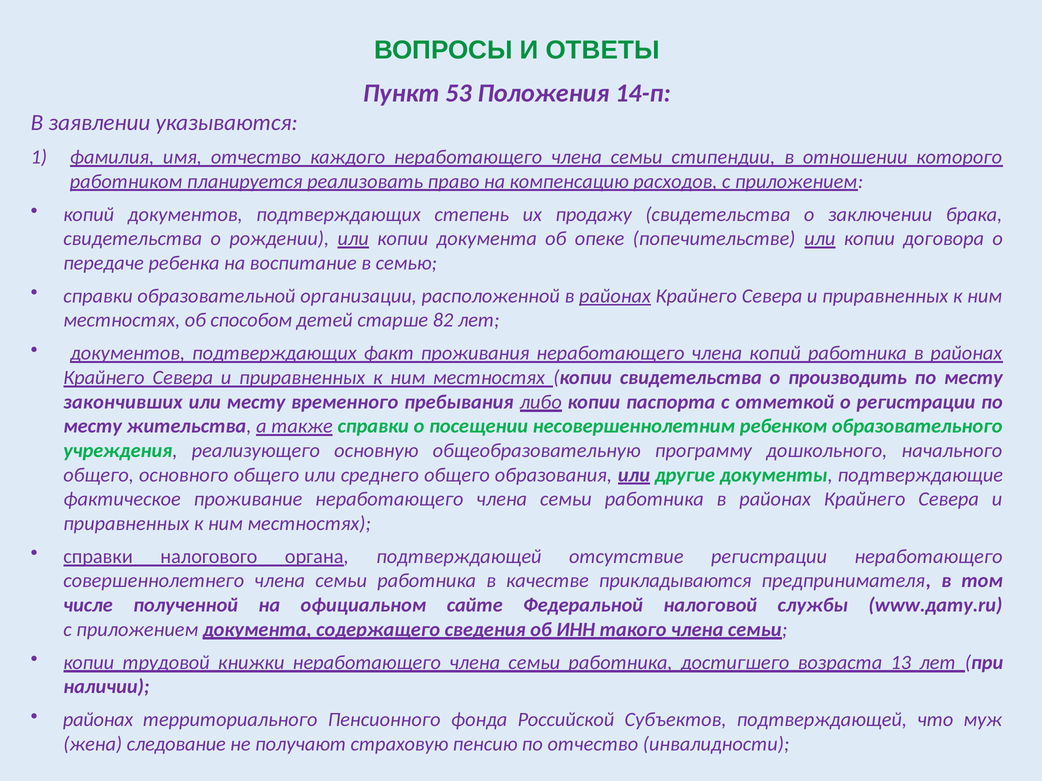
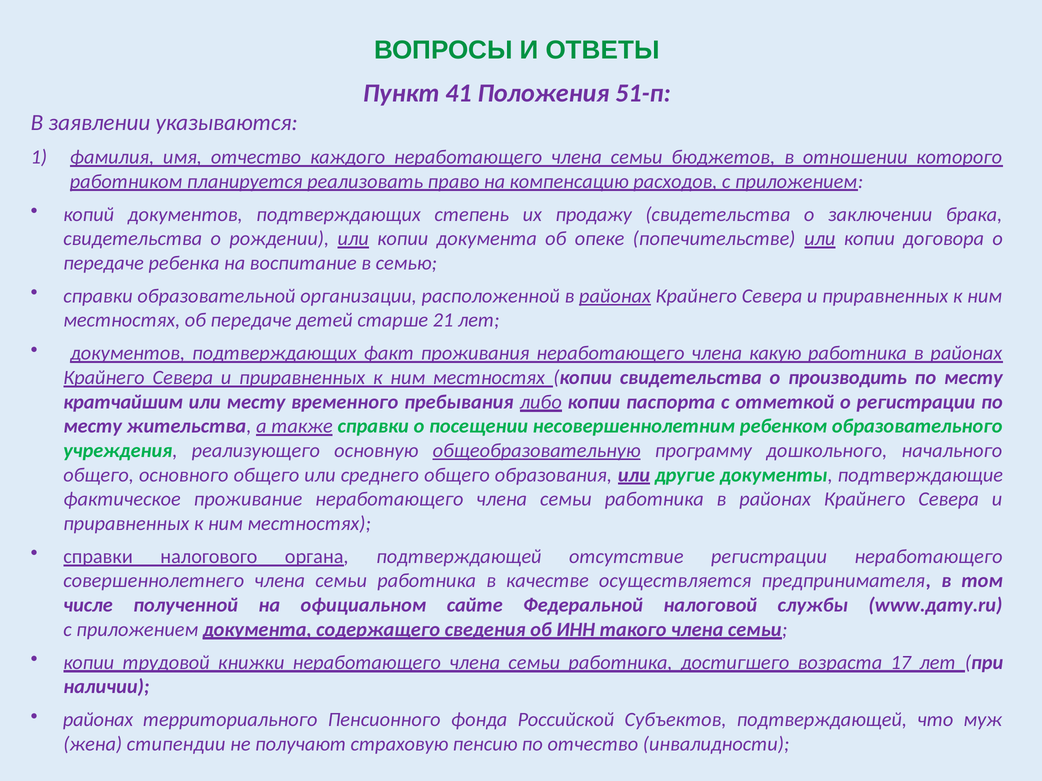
53: 53 -> 41
14-п: 14-п -> 51-п
стипендии: стипендии -> бюджетов
об способом: способом -> передаче
82: 82 -> 21
члена копий: копий -> какую
закончивших: закончивших -> кратчайшим
общеобразовательную underline: none -> present
прикладываются: прикладываются -> осуществляется
13: 13 -> 17
следование: следование -> стипендии
